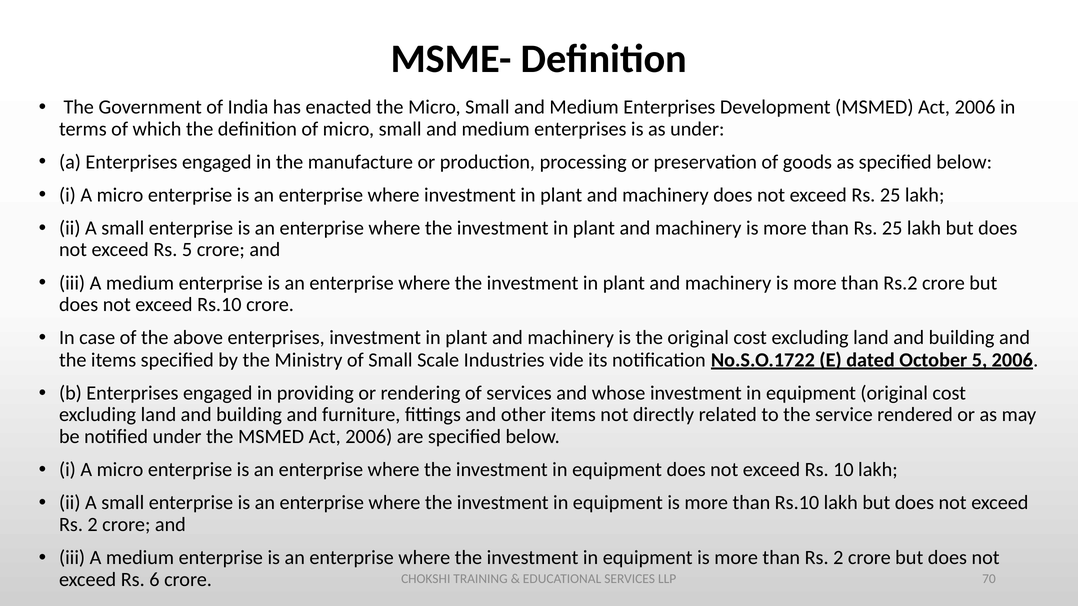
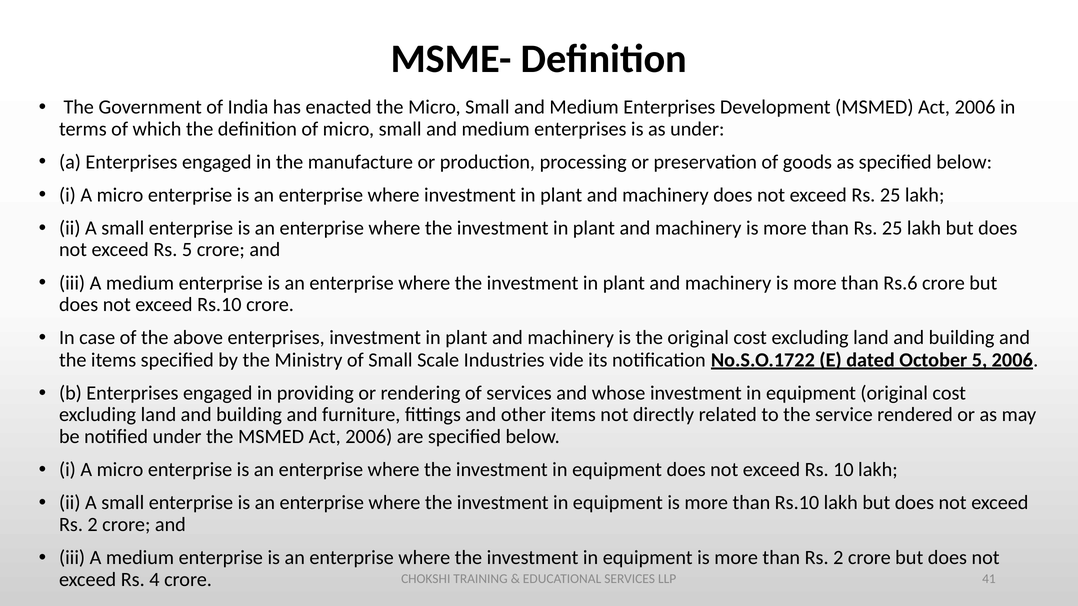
Rs.2: Rs.2 -> Rs.6
6: 6 -> 4
70: 70 -> 41
